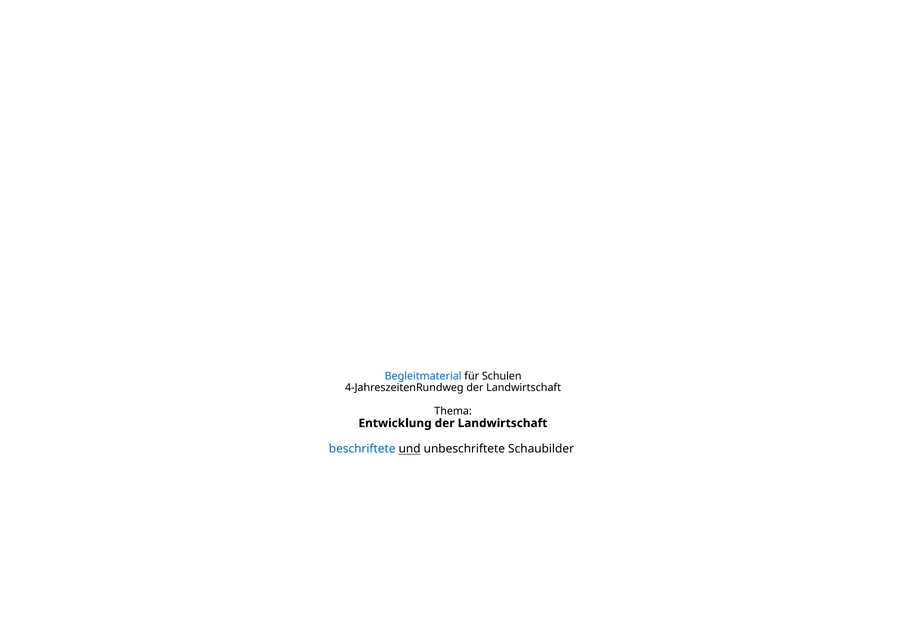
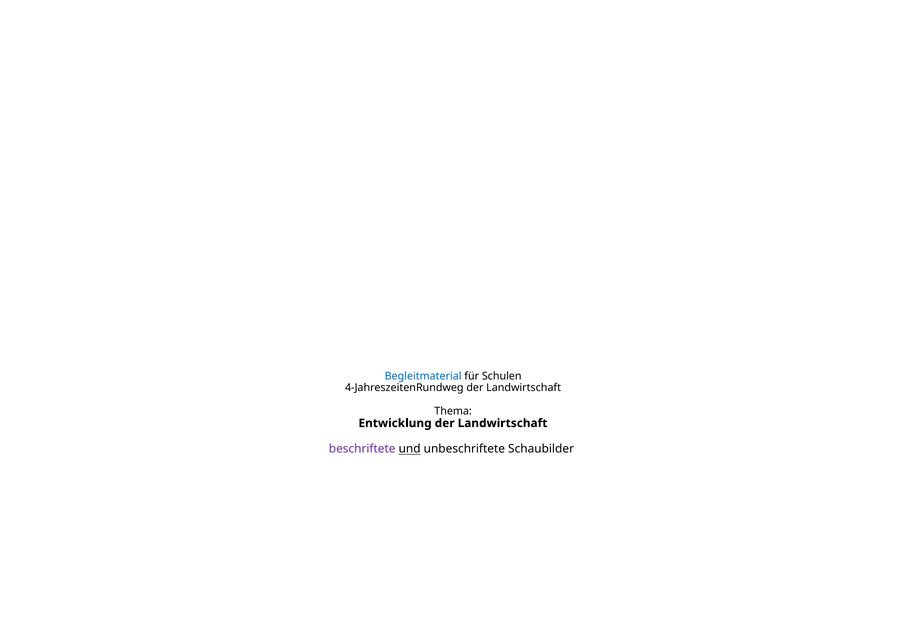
beschriftete colour: blue -> purple
